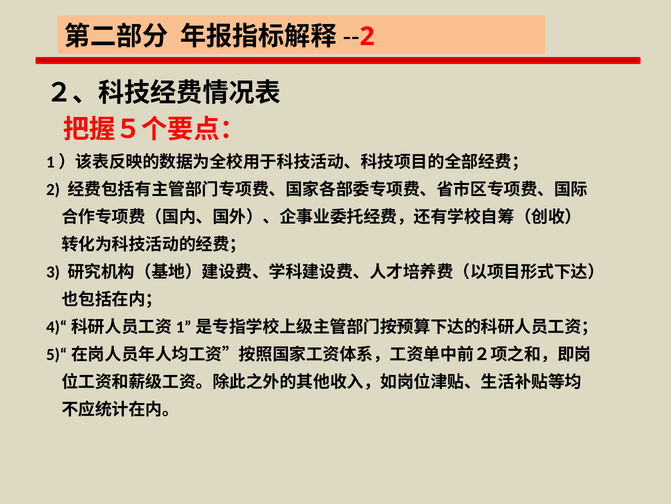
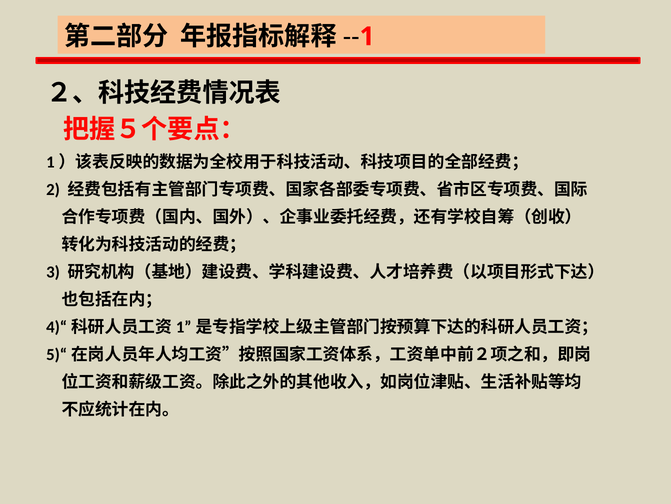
2 at (367, 36): 2 -> 1
